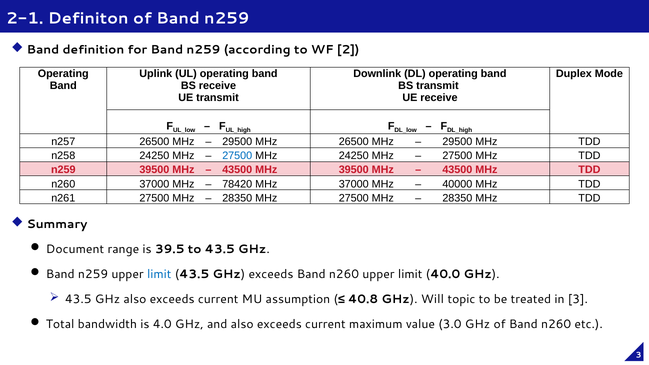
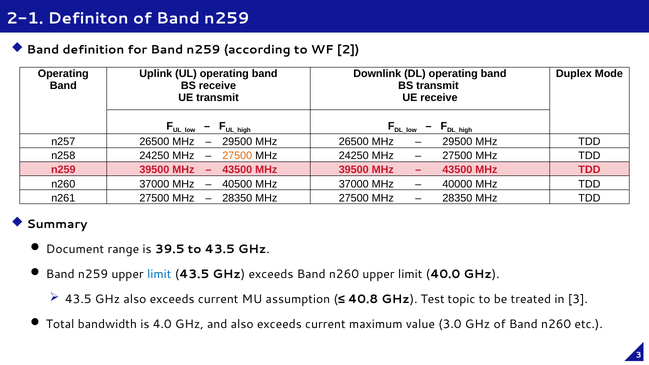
27500 at (237, 156) colour: blue -> orange
78420: 78420 -> 40500
Will: Will -> Test
